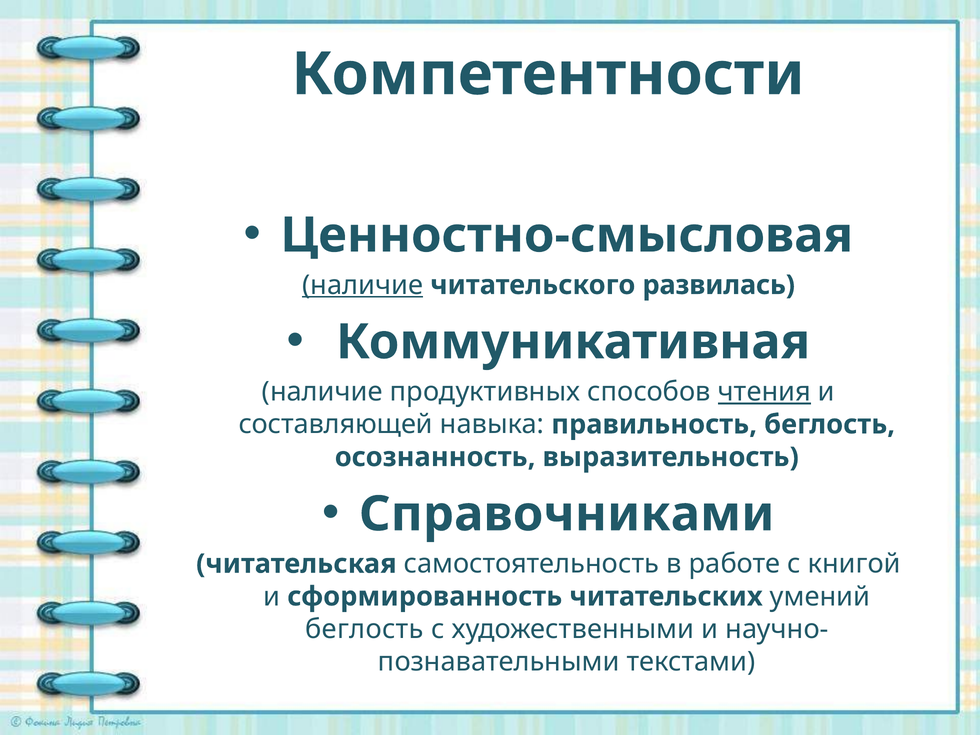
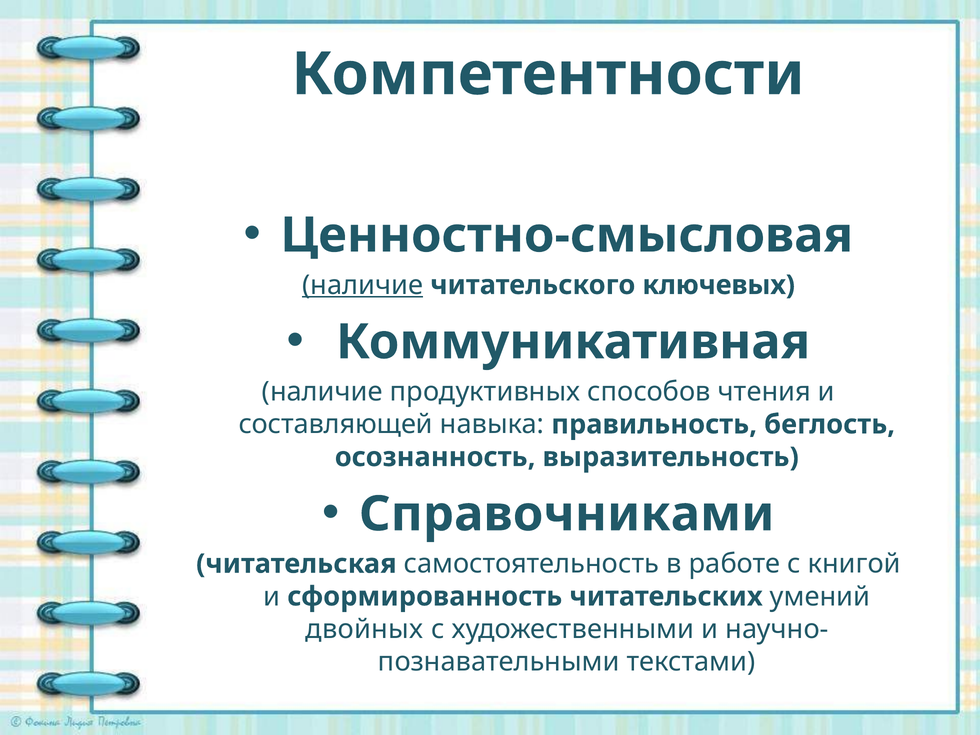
развилась: развилась -> ключевых
чтения underline: present -> none
беглость at (364, 629): беглость -> двойных
